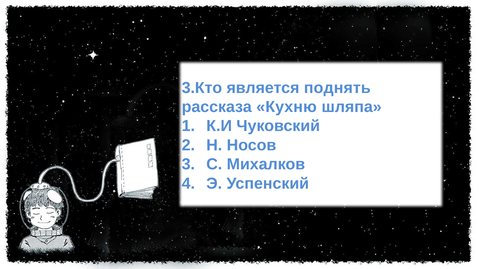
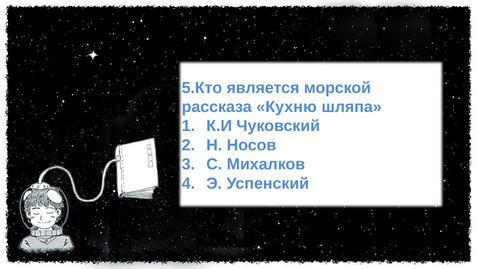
3.Кто: 3.Кто -> 5.Кто
поднять: поднять -> морской
